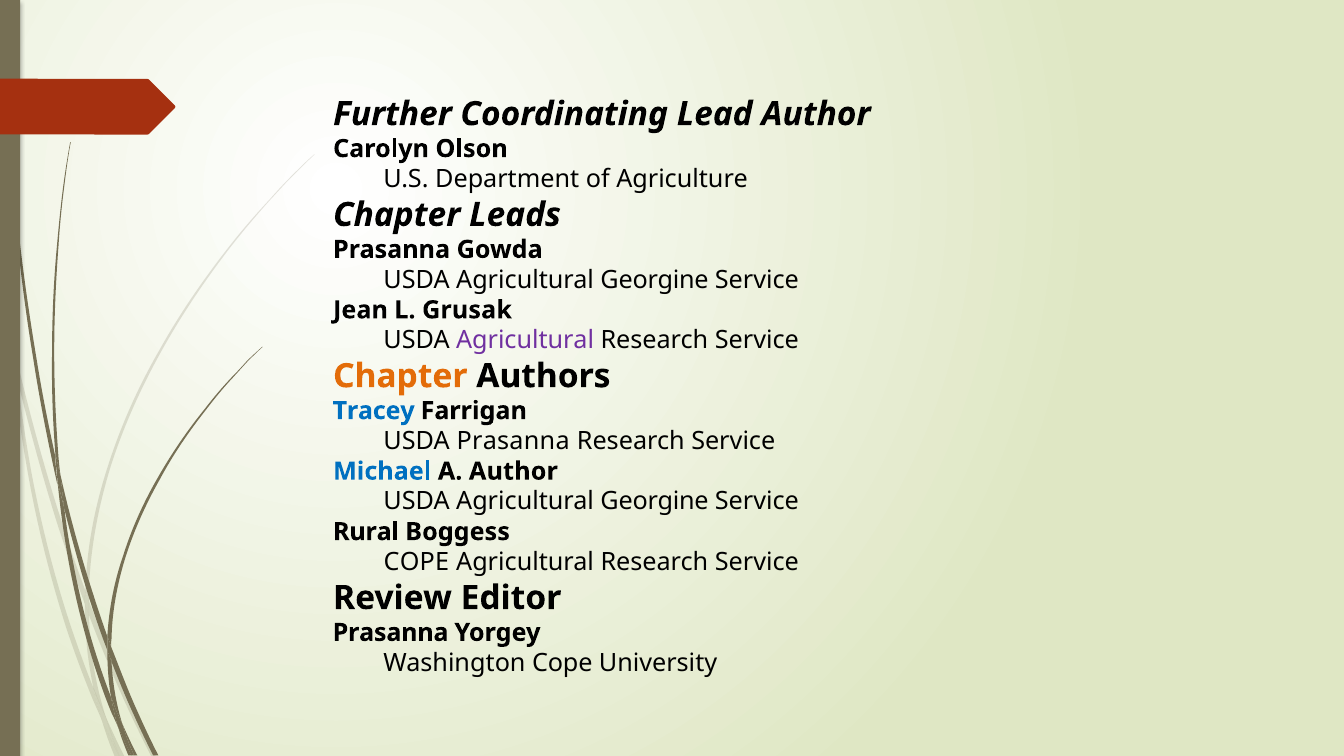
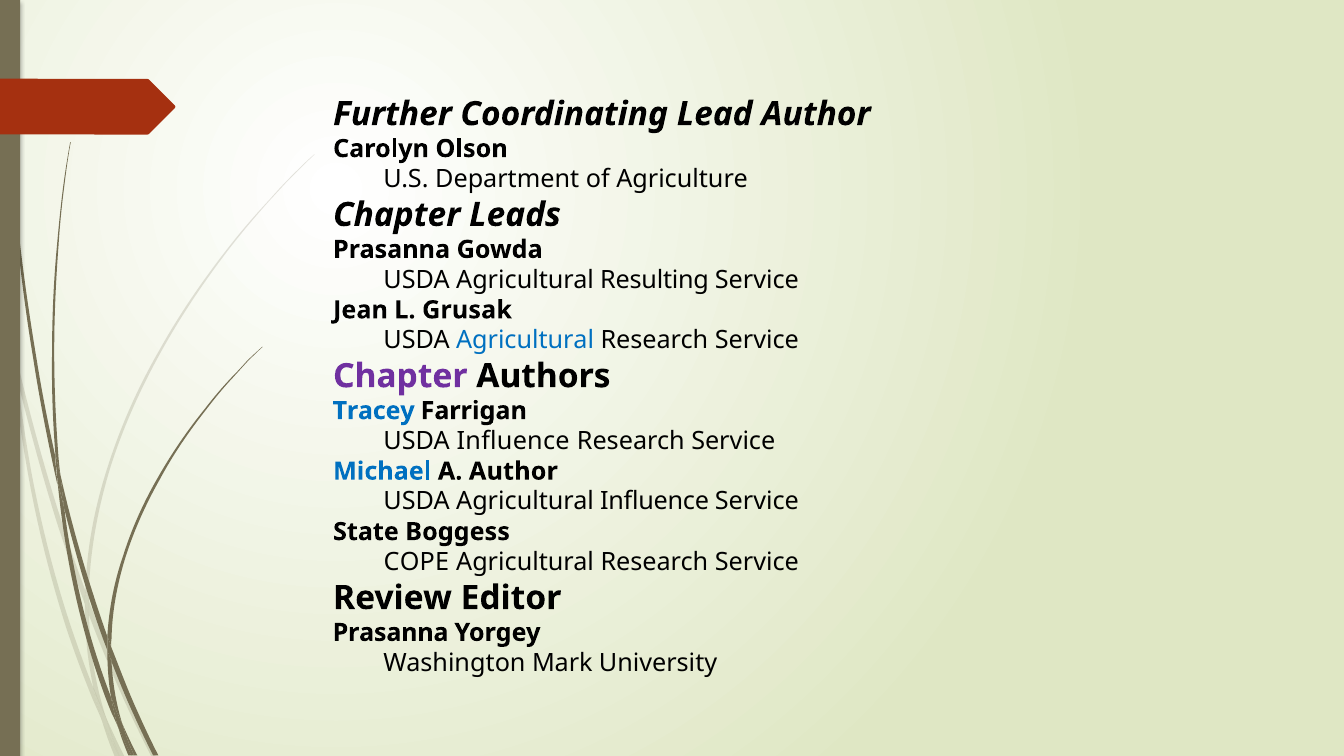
Georgine at (655, 280): Georgine -> Resulting
Agricultural at (525, 340) colour: purple -> blue
Chapter at (400, 376) colour: orange -> purple
USDA Prasanna: Prasanna -> Influence
Georgine at (655, 502): Georgine -> Influence
Rural: Rural -> State
Washington Cope: Cope -> Mark
